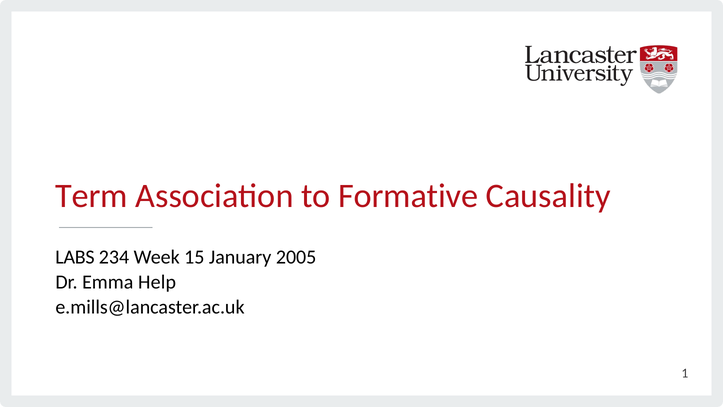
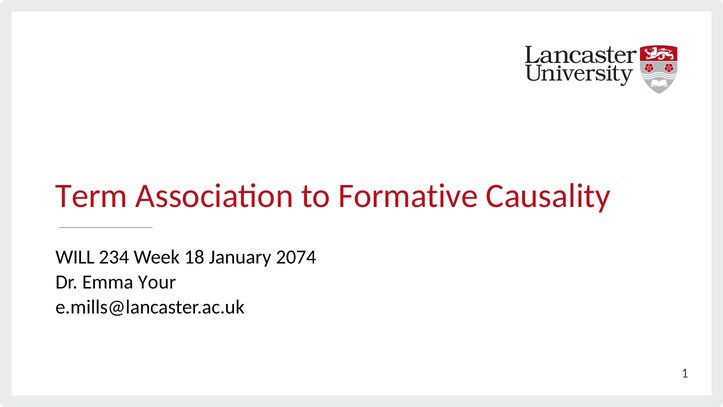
LABS: LABS -> WILL
15: 15 -> 18
2005: 2005 -> 2074
Help: Help -> Your
